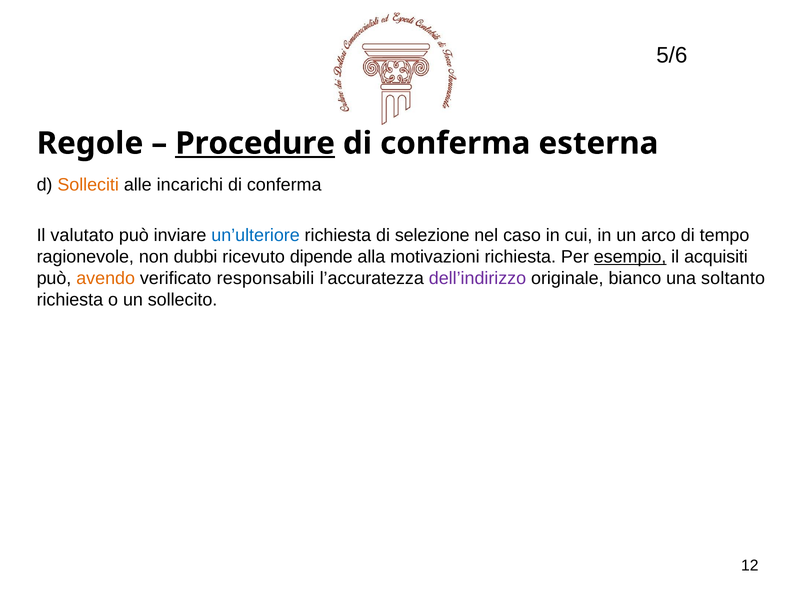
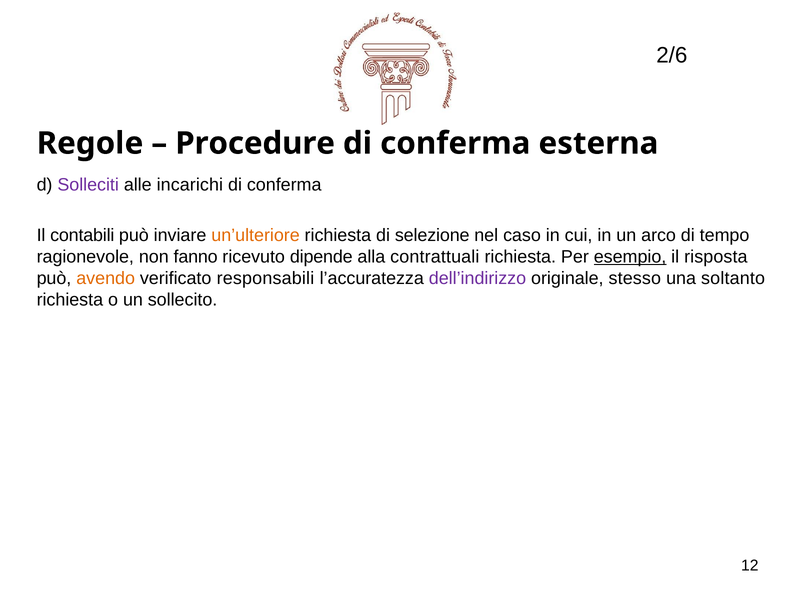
5/6: 5/6 -> 2/6
Procedure underline: present -> none
Solleciti colour: orange -> purple
valutato: valutato -> contabili
un’ulteriore colour: blue -> orange
dubbi: dubbi -> fanno
motivazioni: motivazioni -> contrattuali
acquisiti: acquisiti -> risposta
bianco: bianco -> stesso
